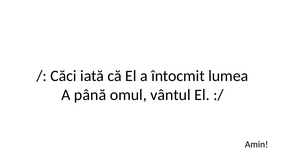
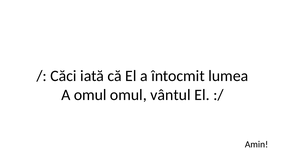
A până: până -> omul
